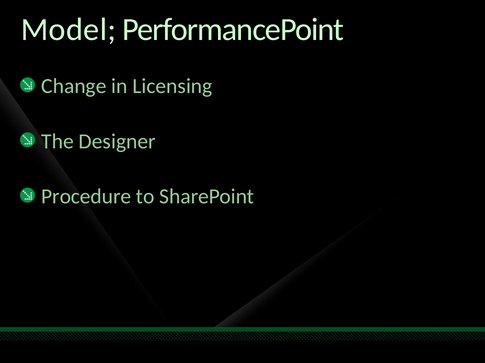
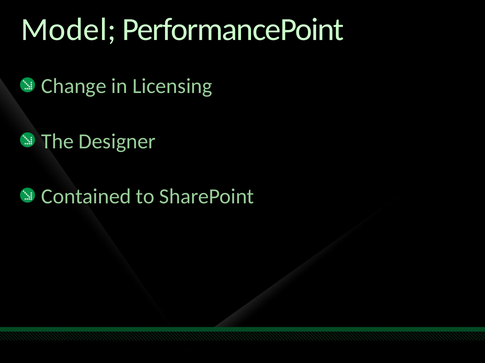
Procedure: Procedure -> Contained
